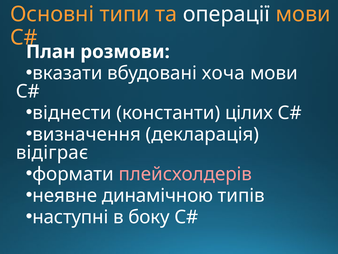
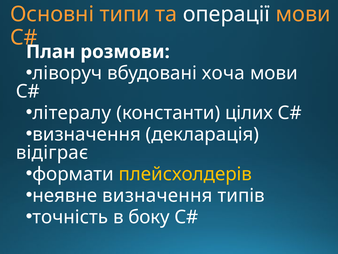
вказати: вказати -> ліворуч
віднести: віднести -> літералу
плейсхолдерів colour: pink -> yellow
неявне динамічною: динамічною -> визначення
наступні: наступні -> точність
